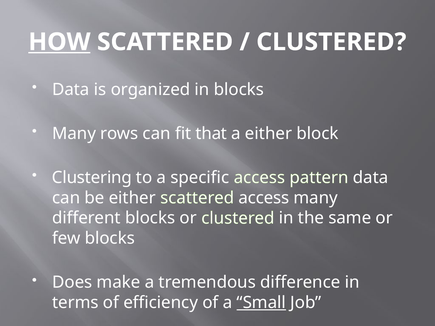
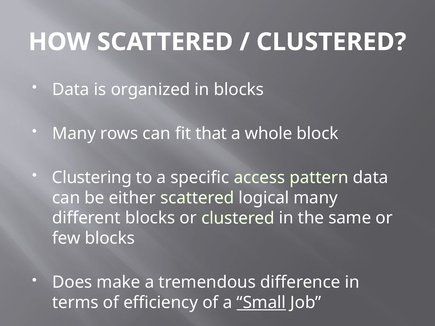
HOW underline: present -> none
a either: either -> whole
scattered access: access -> logical
